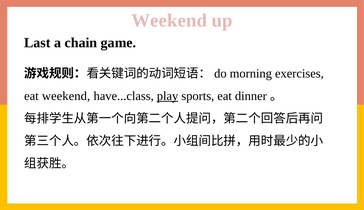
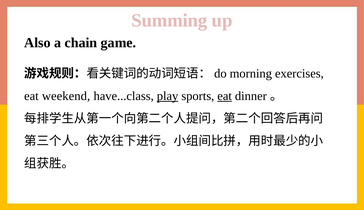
Weekend at (169, 20): Weekend -> Summing
Last: Last -> Also
eat at (225, 96) underline: none -> present
